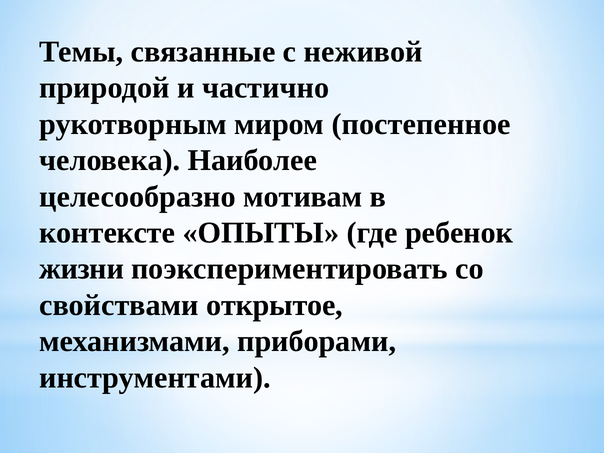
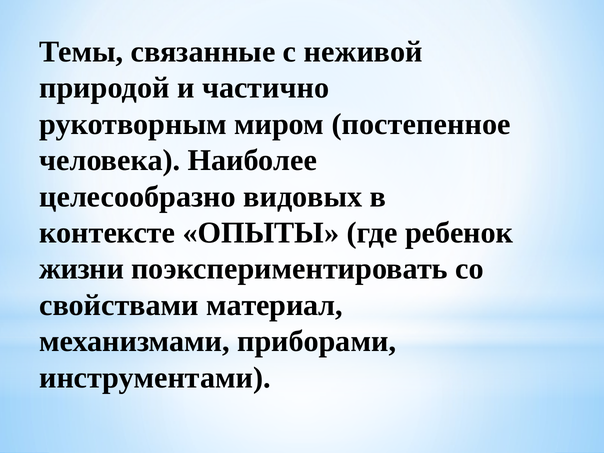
мотивам: мотивам -> видовых
открытое: открытое -> материал
